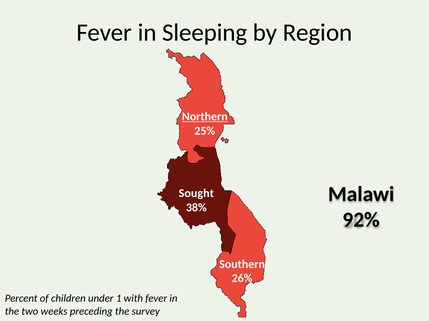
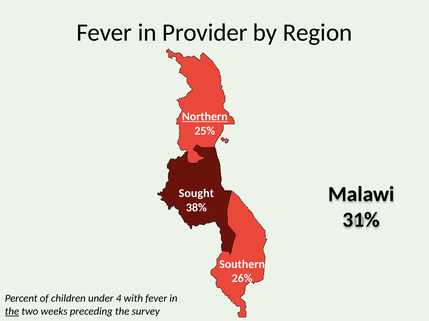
Sleeping: Sleeping -> Provider
92%: 92% -> 31%
1: 1 -> 4
the at (12, 312) underline: none -> present
